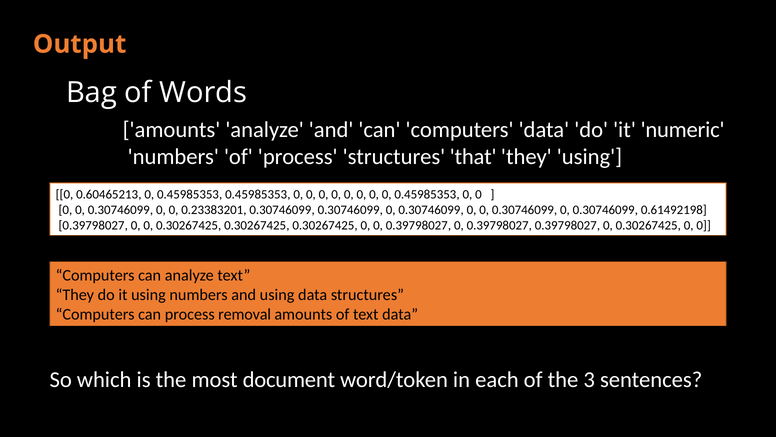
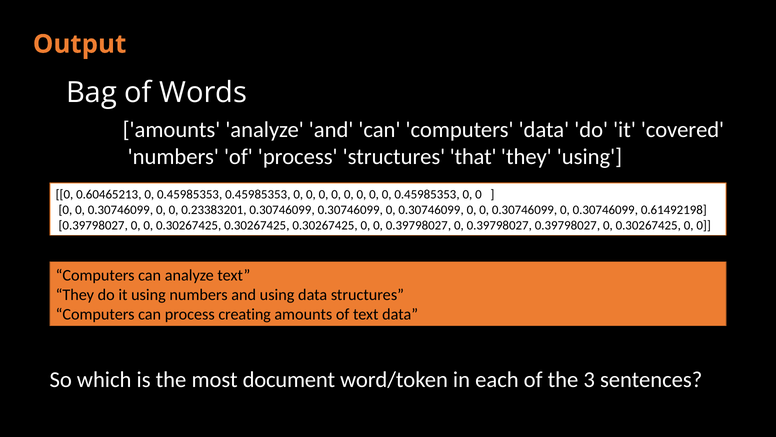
numeric: numeric -> covered
removal: removal -> creating
